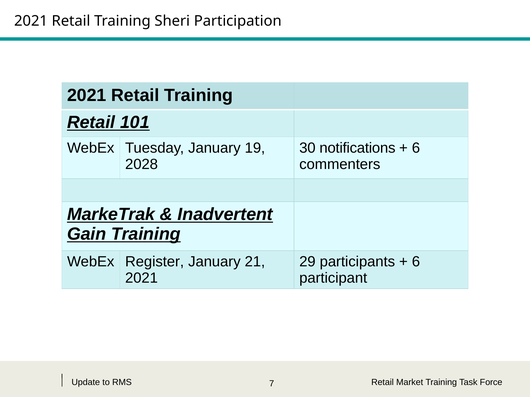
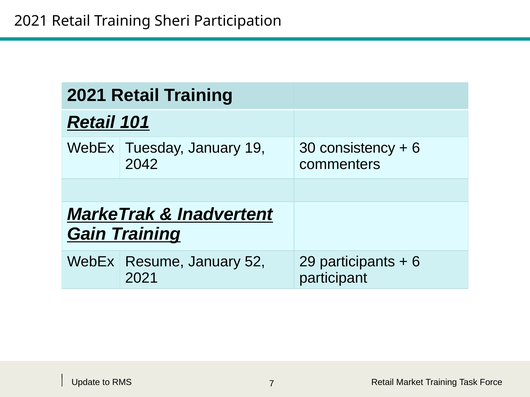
notifications: notifications -> consistency
2028: 2028 -> 2042
Register: Register -> Resume
21: 21 -> 52
